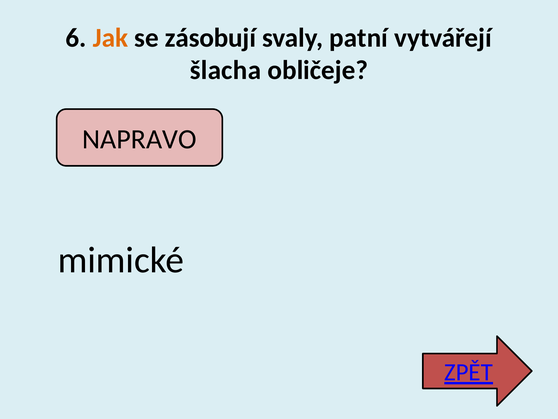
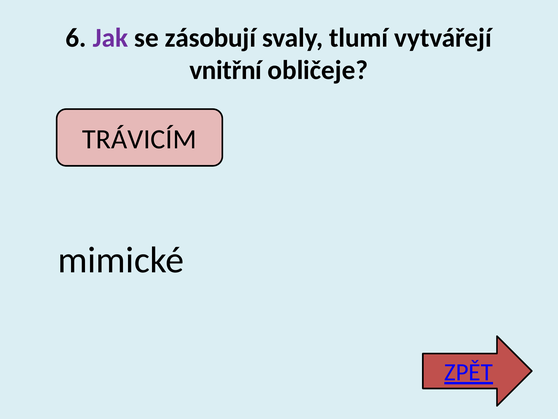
Jak colour: orange -> purple
patní: patní -> tlumí
šlacha: šlacha -> vnitřní
NAPRAVO: NAPRAVO -> TRÁVICÍM
